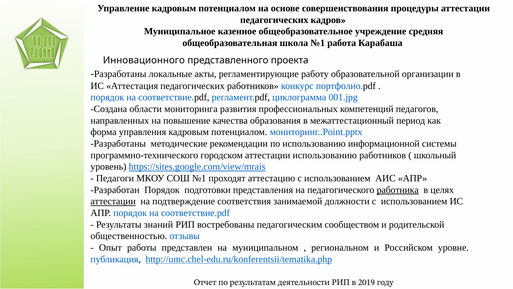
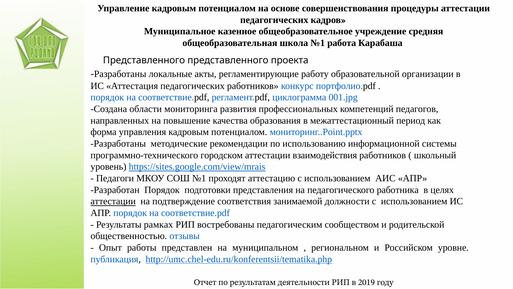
Инновационного at (144, 60): Инновационного -> Представленного
аттестации использованию: использованию -> взаимодействия
работника underline: present -> none
знаний: знаний -> рамках
